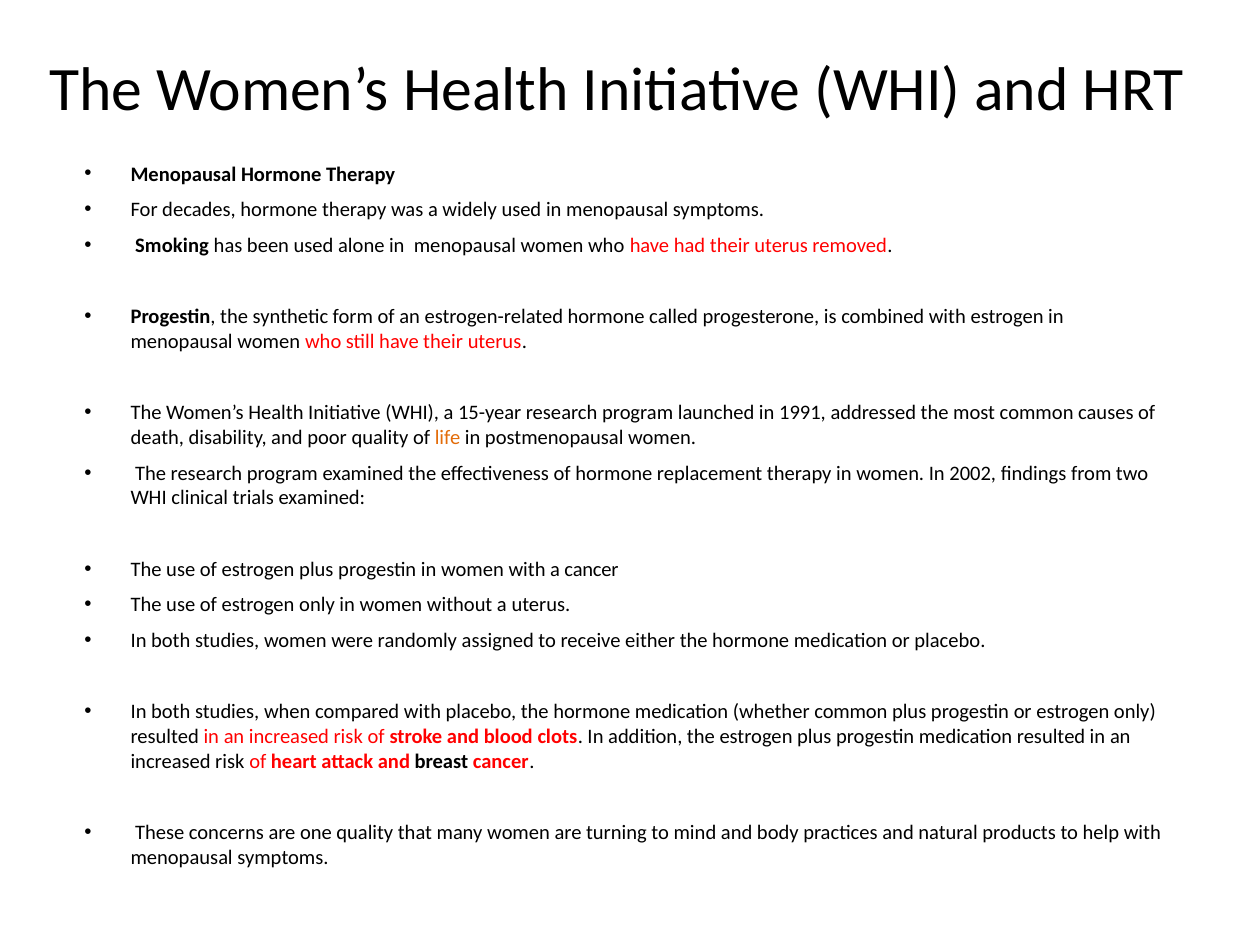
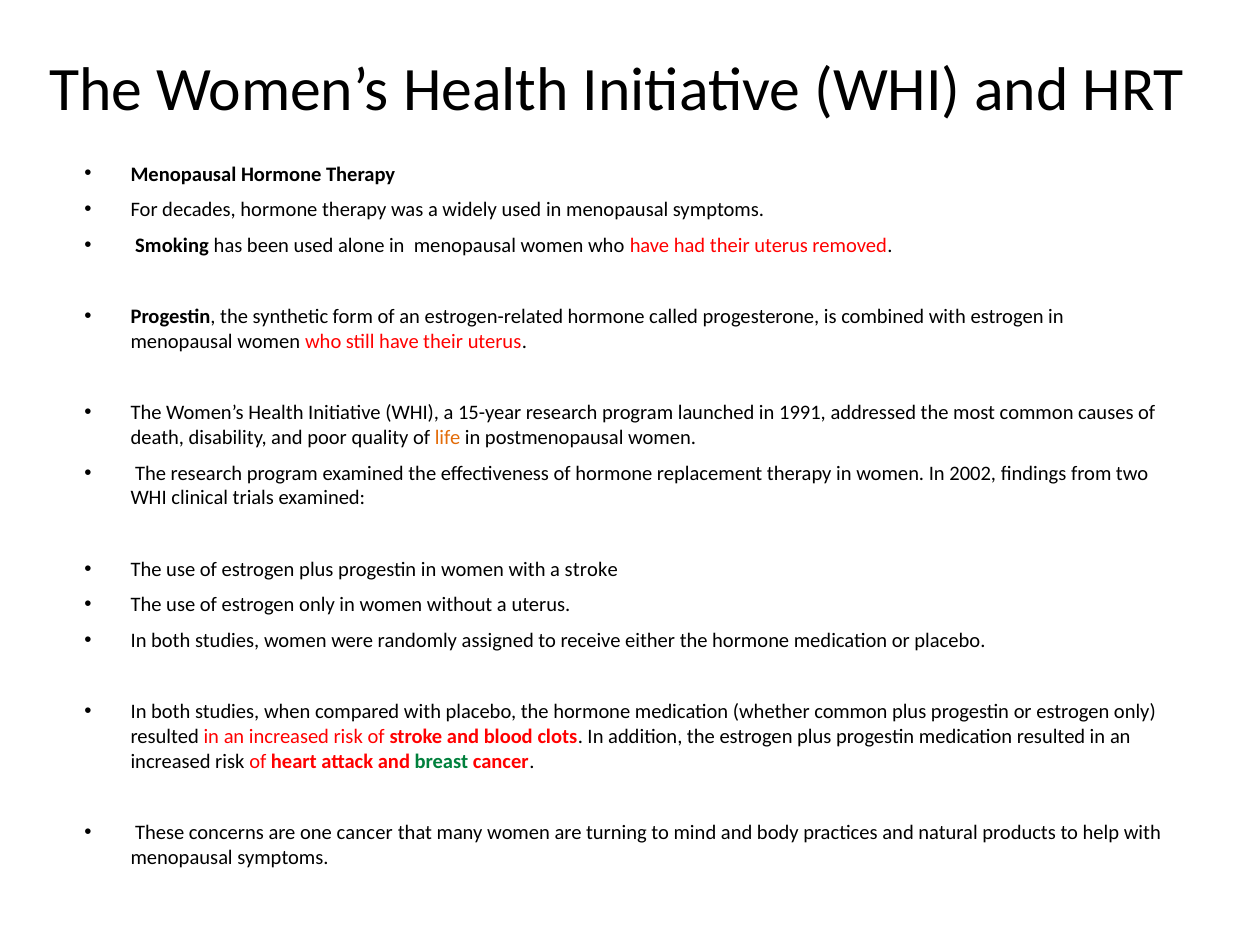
a cancer: cancer -> stroke
breast colour: black -> green
one quality: quality -> cancer
